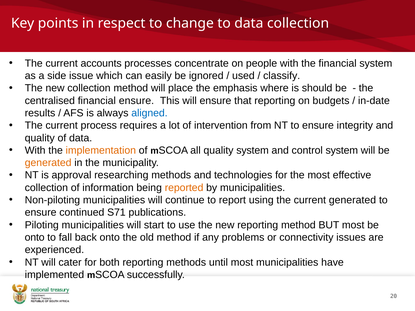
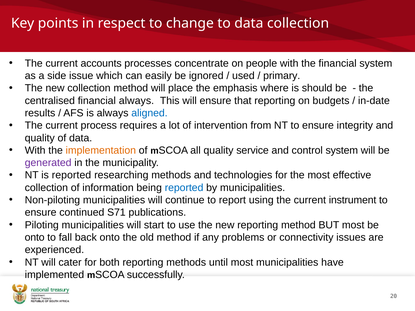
classify: classify -> primary
financial ensure: ensure -> always
quality system: system -> service
generated at (48, 163) colour: orange -> purple
is approval: approval -> reported
reported at (184, 188) colour: orange -> blue
current generated: generated -> instrument
